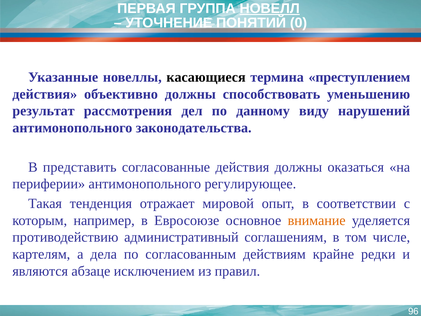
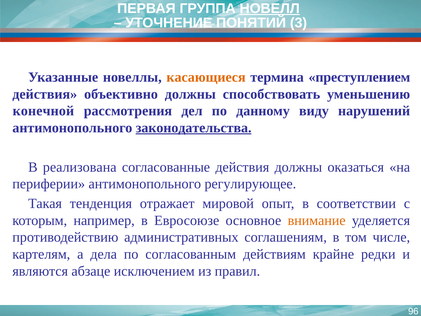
0: 0 -> 3
касающиеся colour: black -> orange
результат: результат -> конечной
законодательства underline: none -> present
представить: представить -> реализована
административный: административный -> административных
